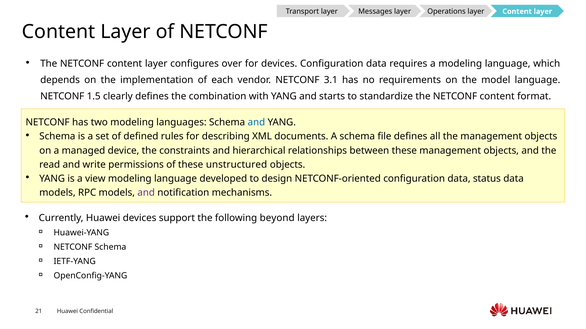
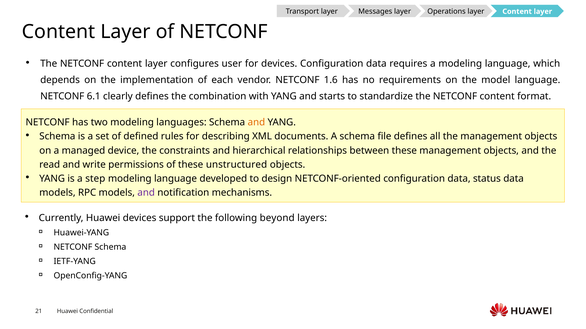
over: over -> user
3.1: 3.1 -> 1.6
1.5: 1.5 -> 6.1
and at (256, 123) colour: blue -> orange
view: view -> step
